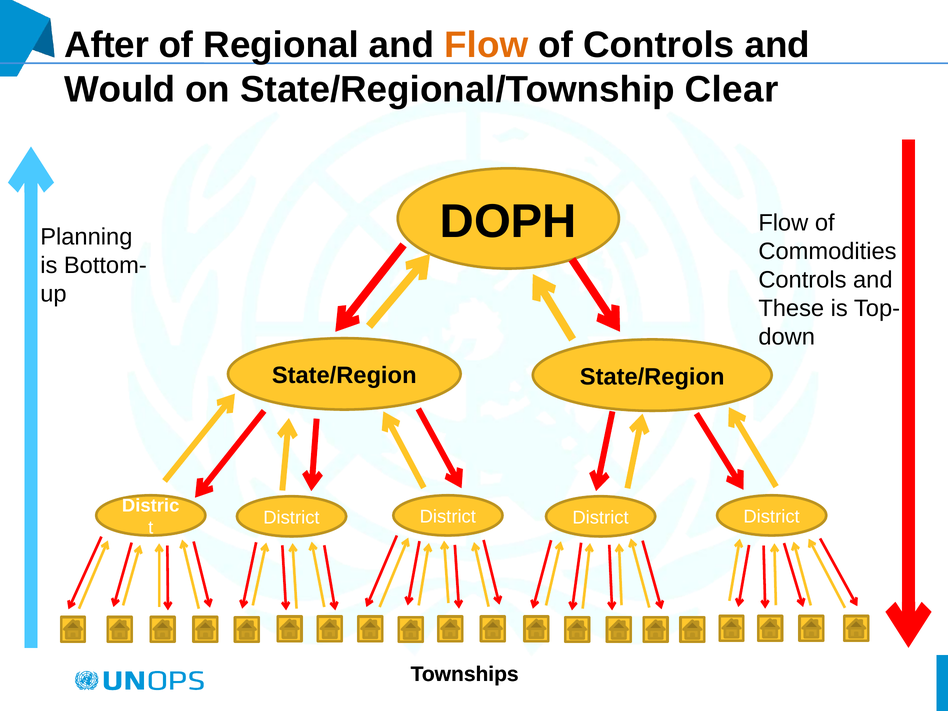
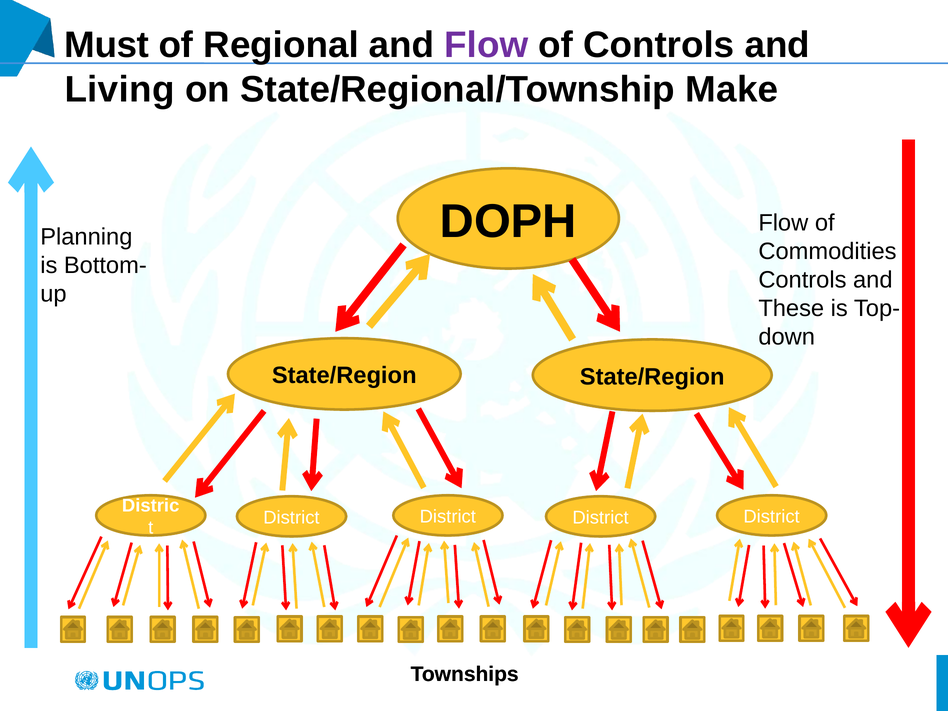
After: After -> Must
Flow at (486, 45) colour: orange -> purple
Would: Would -> Living
Clear: Clear -> Make
